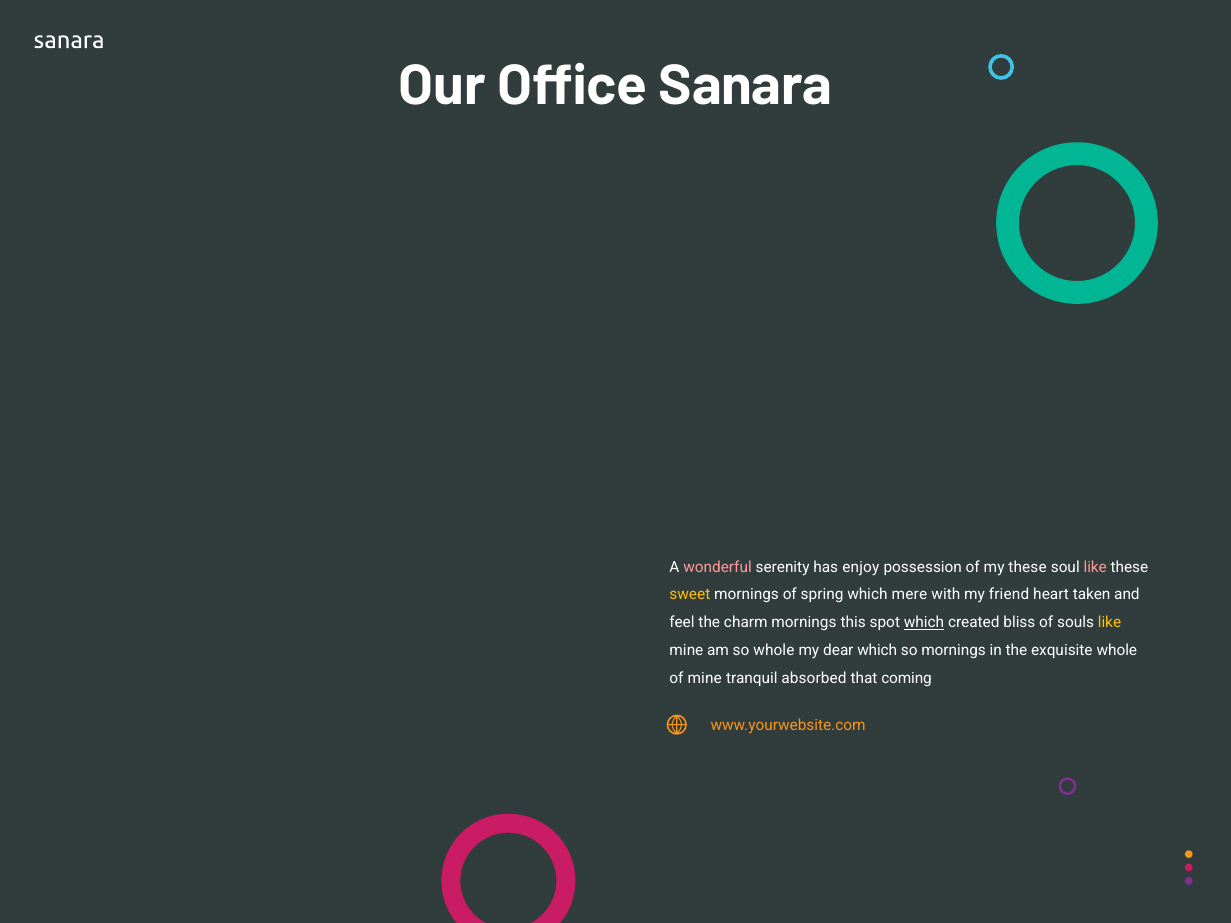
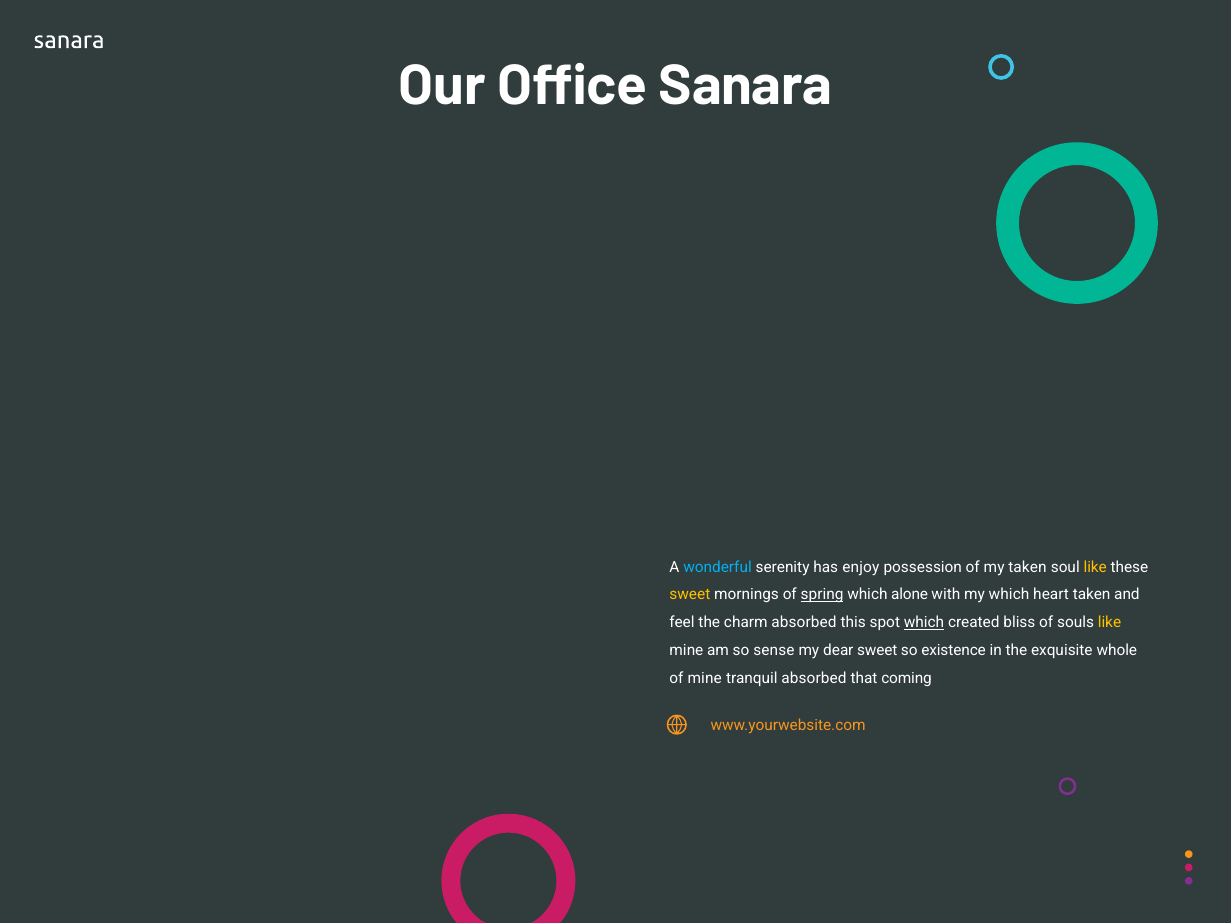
wonderful colour: pink -> light blue
my these: these -> taken
like at (1095, 567) colour: pink -> yellow
spring underline: none -> present
mere: mere -> alone
my friend: friend -> which
charm mornings: mornings -> absorbed
so whole: whole -> sense
dear which: which -> sweet
so mornings: mornings -> existence
